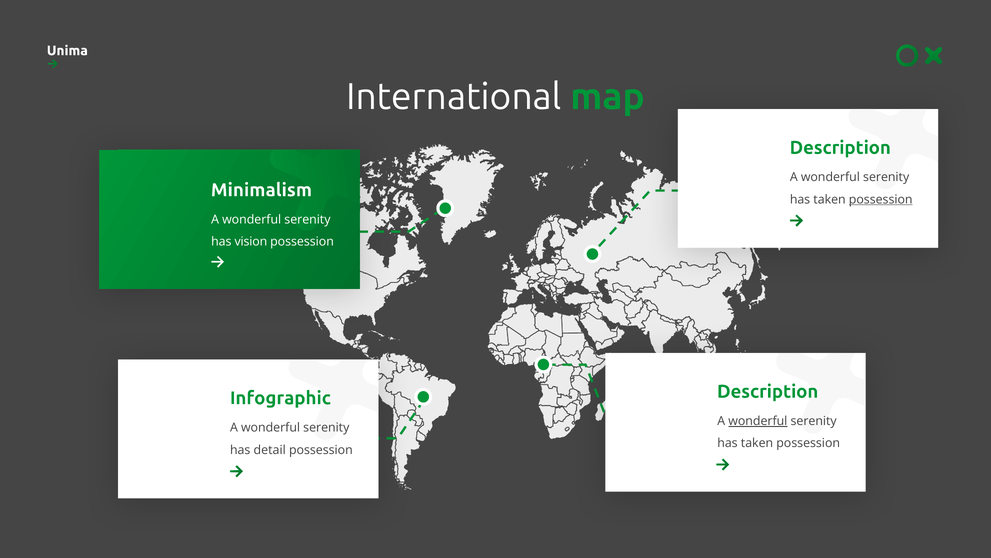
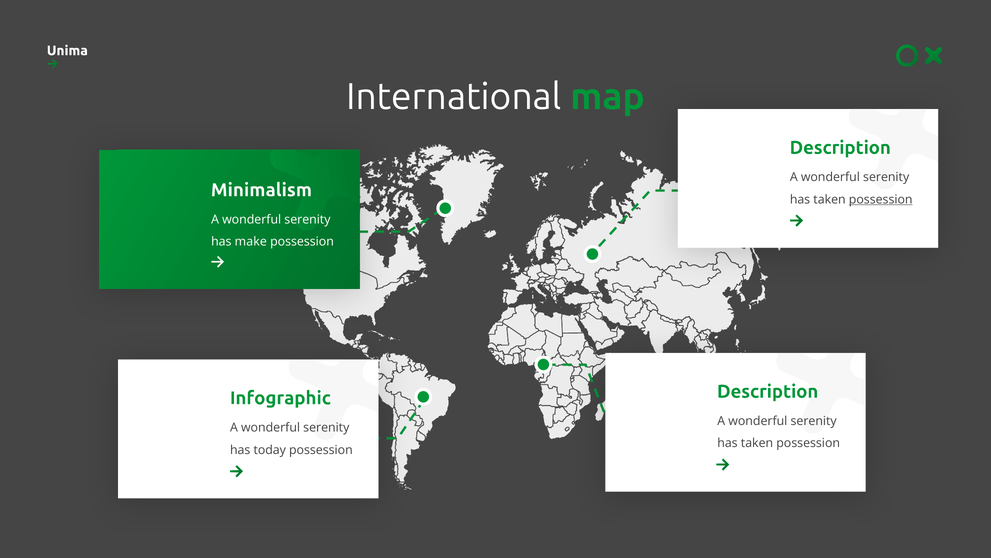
vision: vision -> make
wonderful at (758, 421) underline: present -> none
detail: detail -> today
